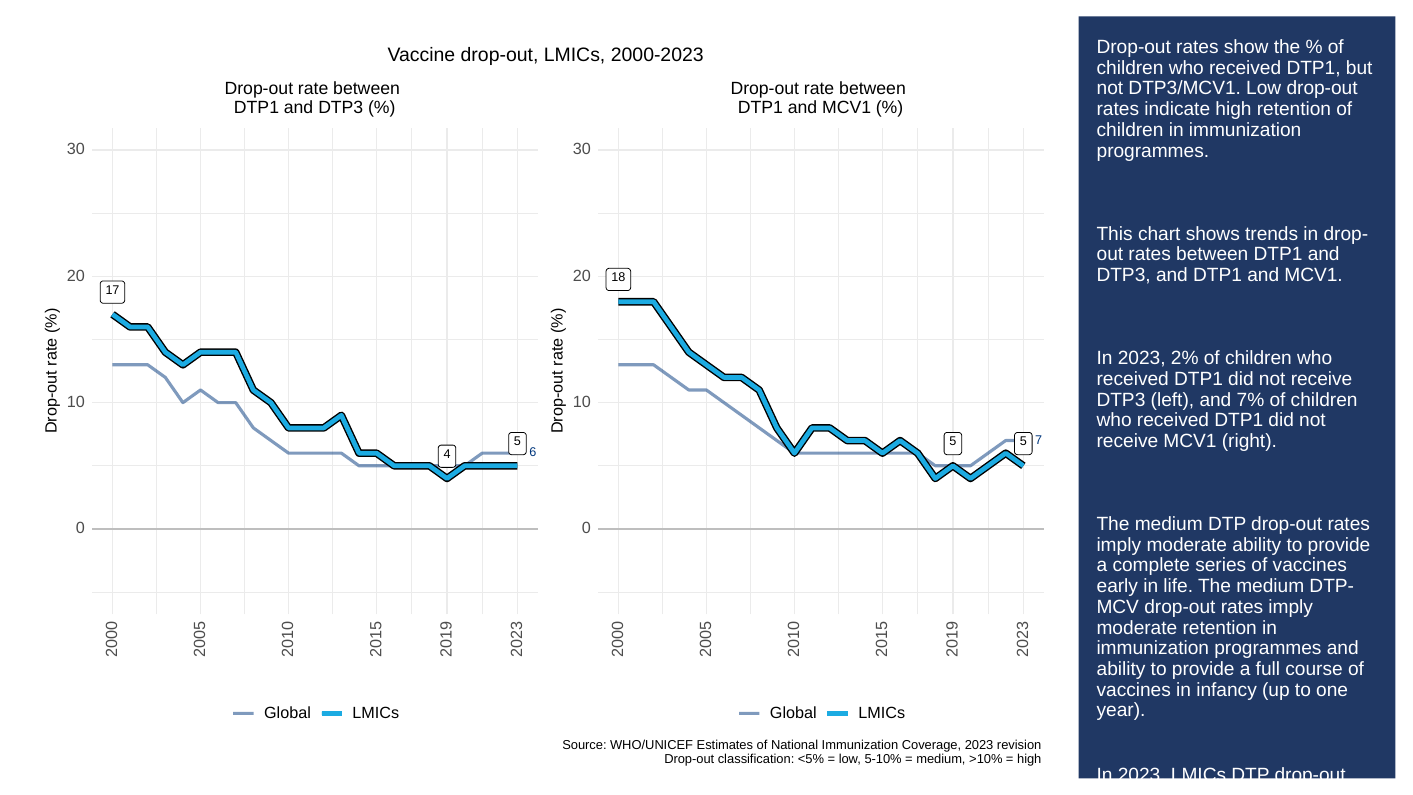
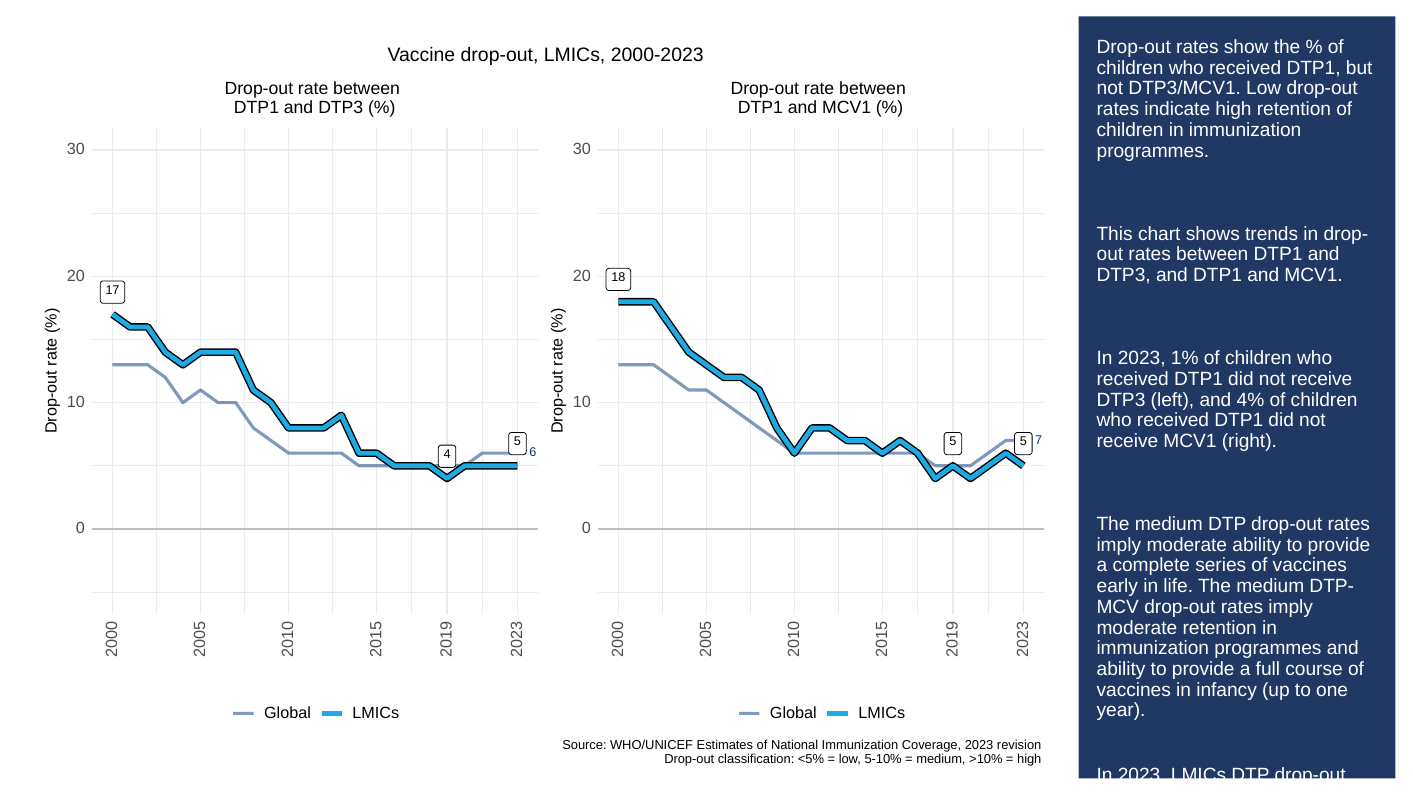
2%: 2% -> 1%
7%: 7% -> 4%
